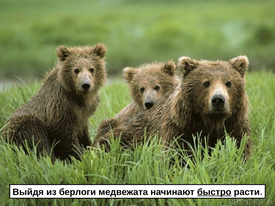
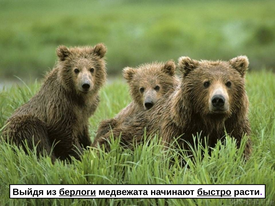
берлоги underline: none -> present
